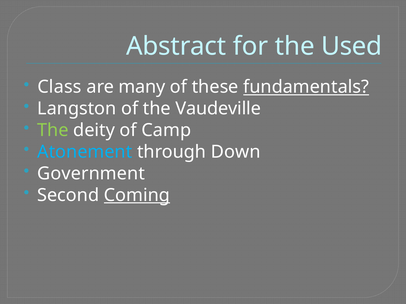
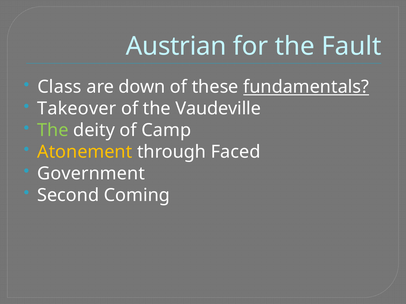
Abstract: Abstract -> Austrian
Used: Used -> Fault
many: many -> down
Langston: Langston -> Takeover
Atonement colour: light blue -> yellow
Down: Down -> Faced
Coming underline: present -> none
